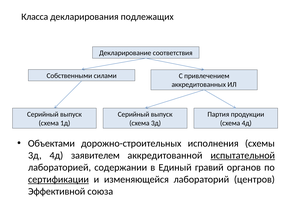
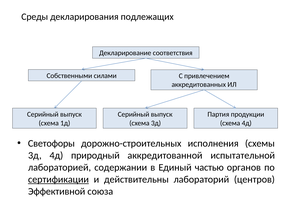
Класса: Класса -> Среды
Объектами: Объектами -> Светофоры
заявителем: заявителем -> природный
испытательной underline: present -> none
гравий: гравий -> частью
изменяющейся: изменяющейся -> действительны
